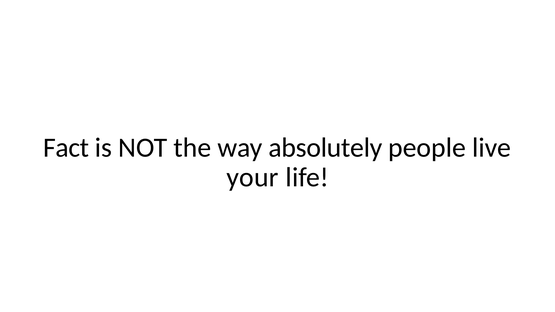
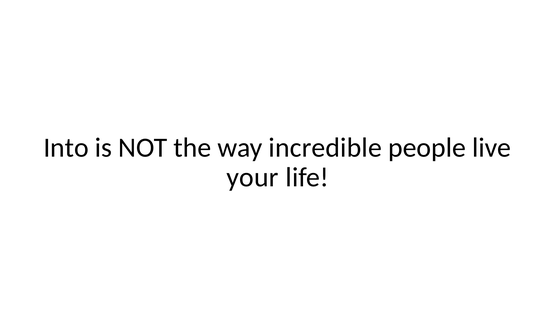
Fact: Fact -> Into
absolutely: absolutely -> incredible
